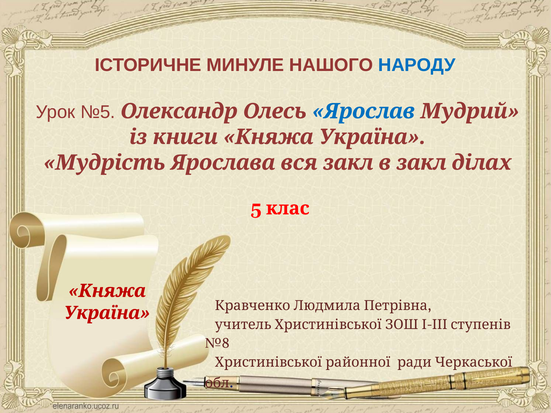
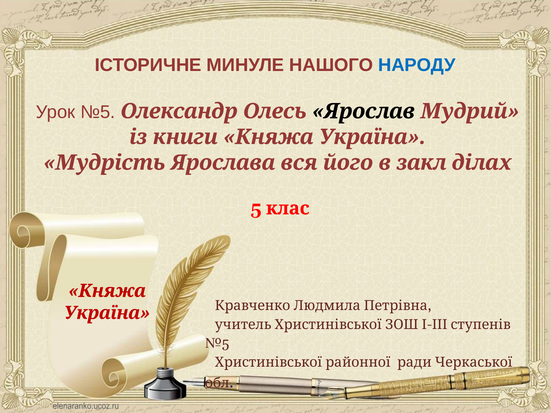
Ярослав colour: blue -> black
вся закл: закл -> його
№8 at (217, 344): №8 -> №5
